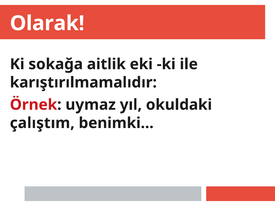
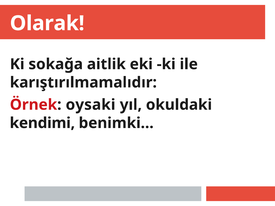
uymaz: uymaz -> oysaki
çalıştım: çalıştım -> kendimi
